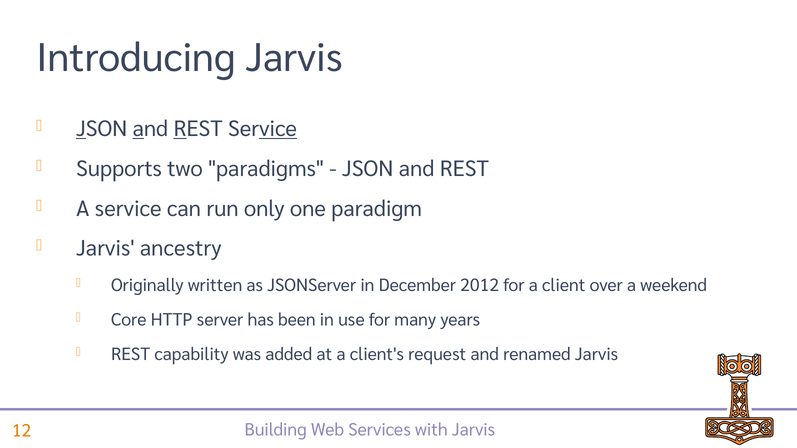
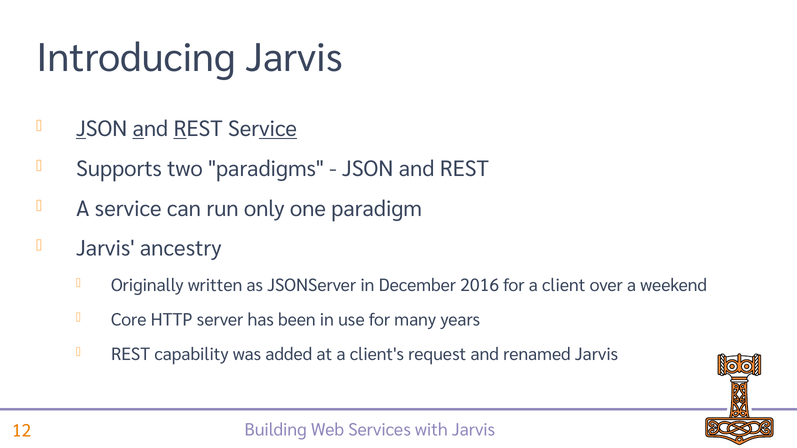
2012: 2012 -> 2016
